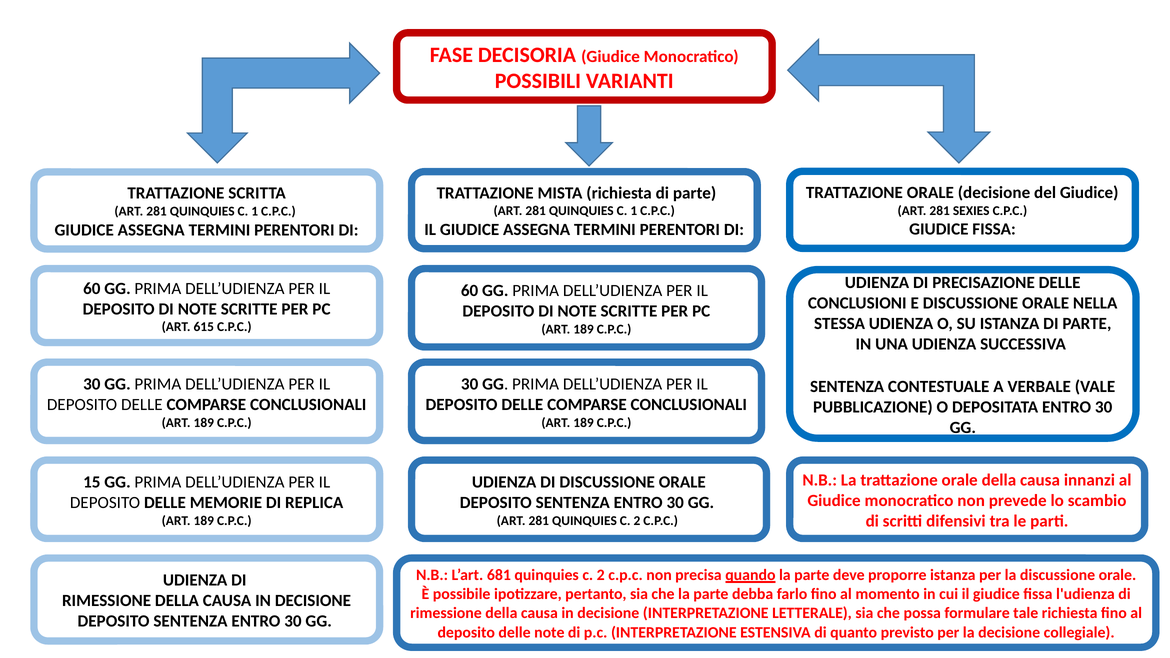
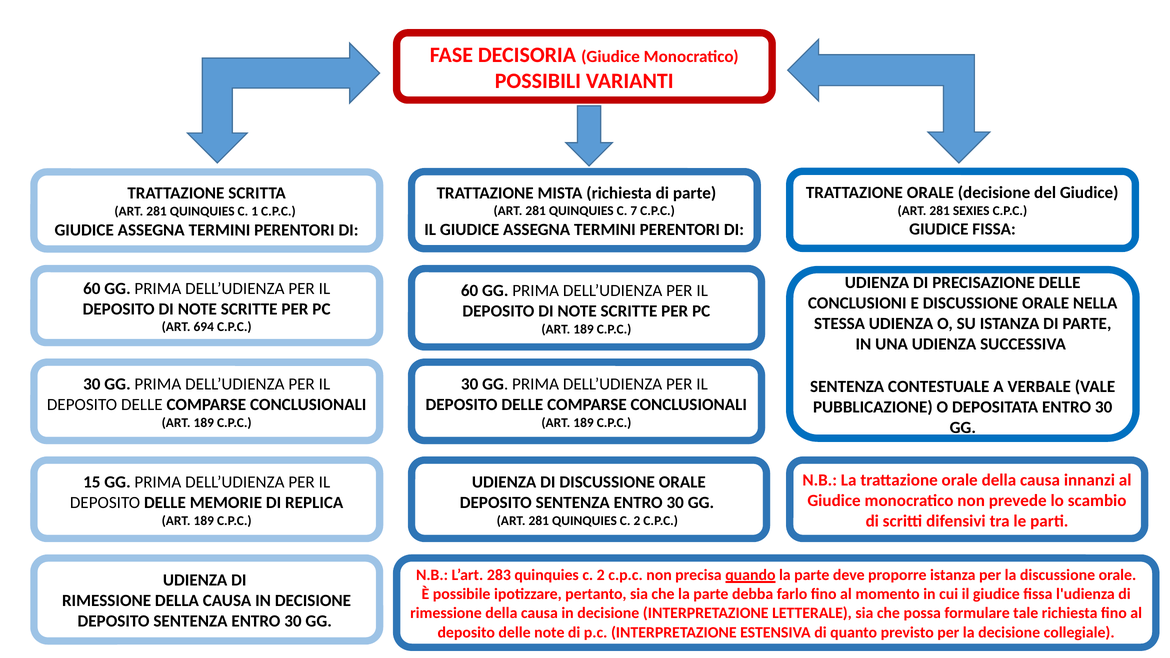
1 at (634, 211): 1 -> 7
615: 615 -> 694
681: 681 -> 283
